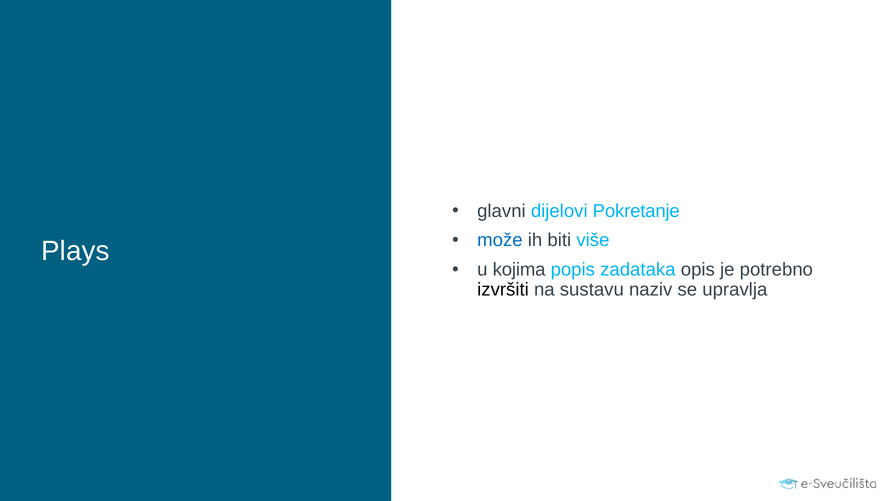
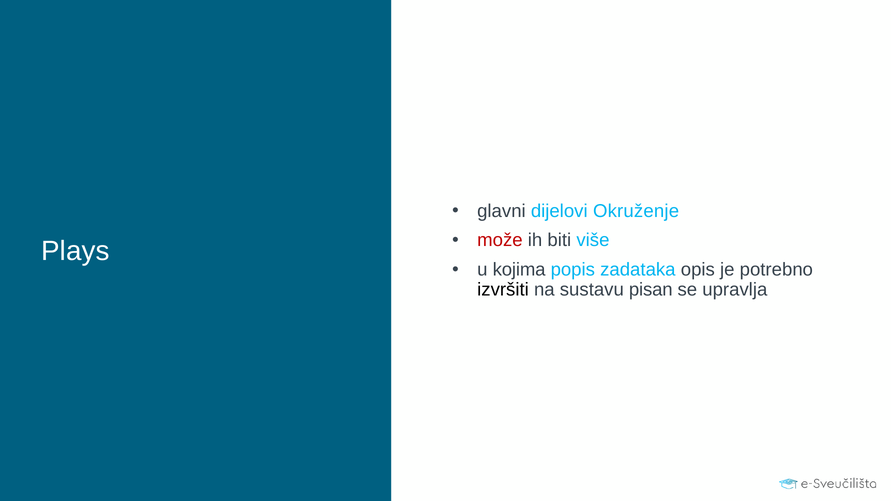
Pokretanje: Pokretanje -> Okruženje
može colour: blue -> red
naziv: naziv -> pisan
